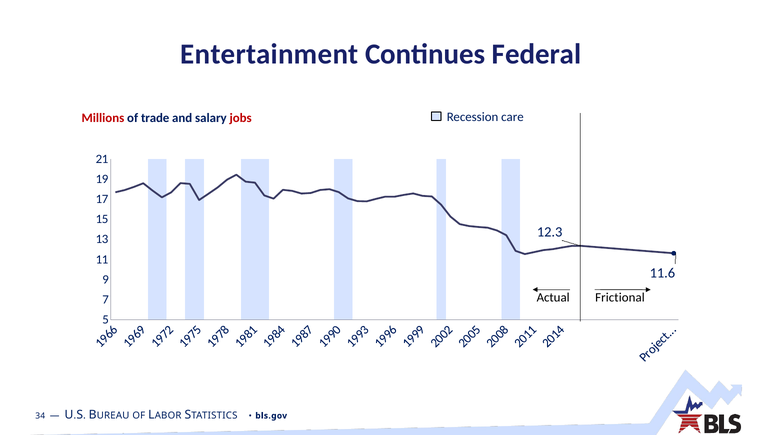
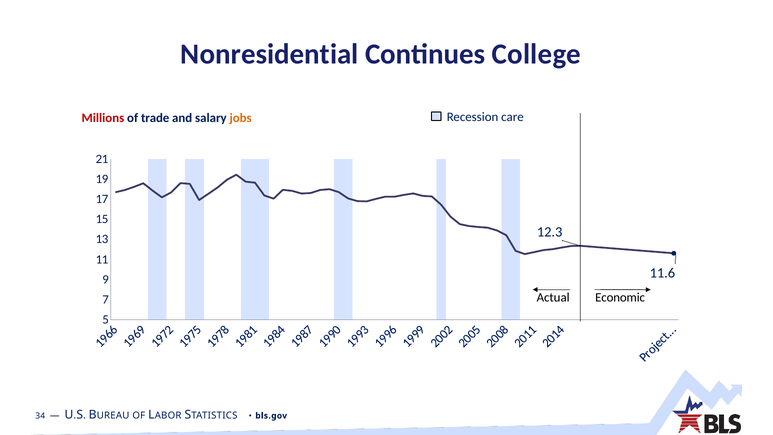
Entertainment: Entertainment -> Nonresidential
Federal: Federal -> College
jobs colour: red -> orange
Frictional: Frictional -> Economic
